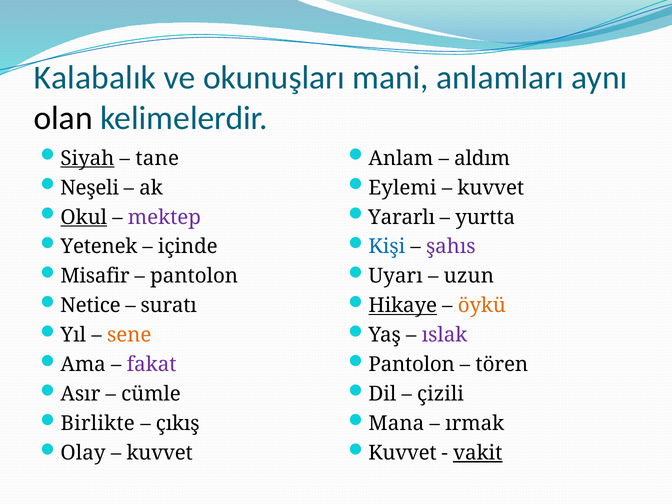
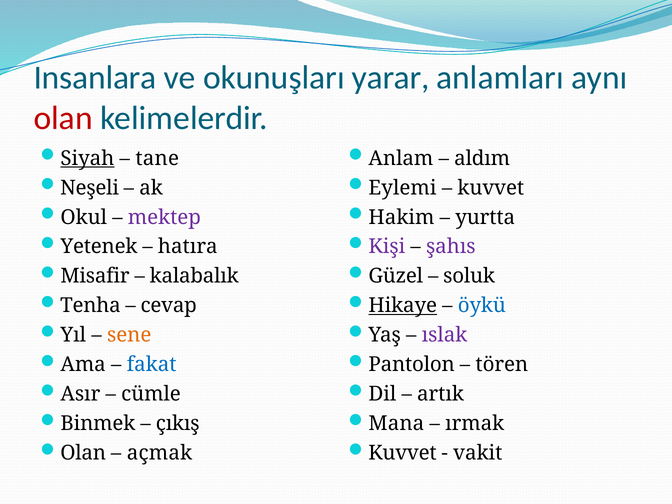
Kalabalık: Kalabalık -> Insanlara
mani: mani -> yarar
olan at (63, 118) colour: black -> red
Okul underline: present -> none
Yararlı: Yararlı -> Hakim
içinde: içinde -> hatıra
Kişi colour: blue -> purple
pantolon at (194, 276): pantolon -> kalabalık
Uyarı: Uyarı -> Güzel
uzun: uzun -> soluk
Netice: Netice -> Tenha
suratı: suratı -> cevap
öykü colour: orange -> blue
fakat colour: purple -> blue
çizili: çizili -> artık
Birlikte: Birlikte -> Binmek
Olay at (83, 453): Olay -> Olan
kuvvet at (160, 453): kuvvet -> açmak
vakit underline: present -> none
